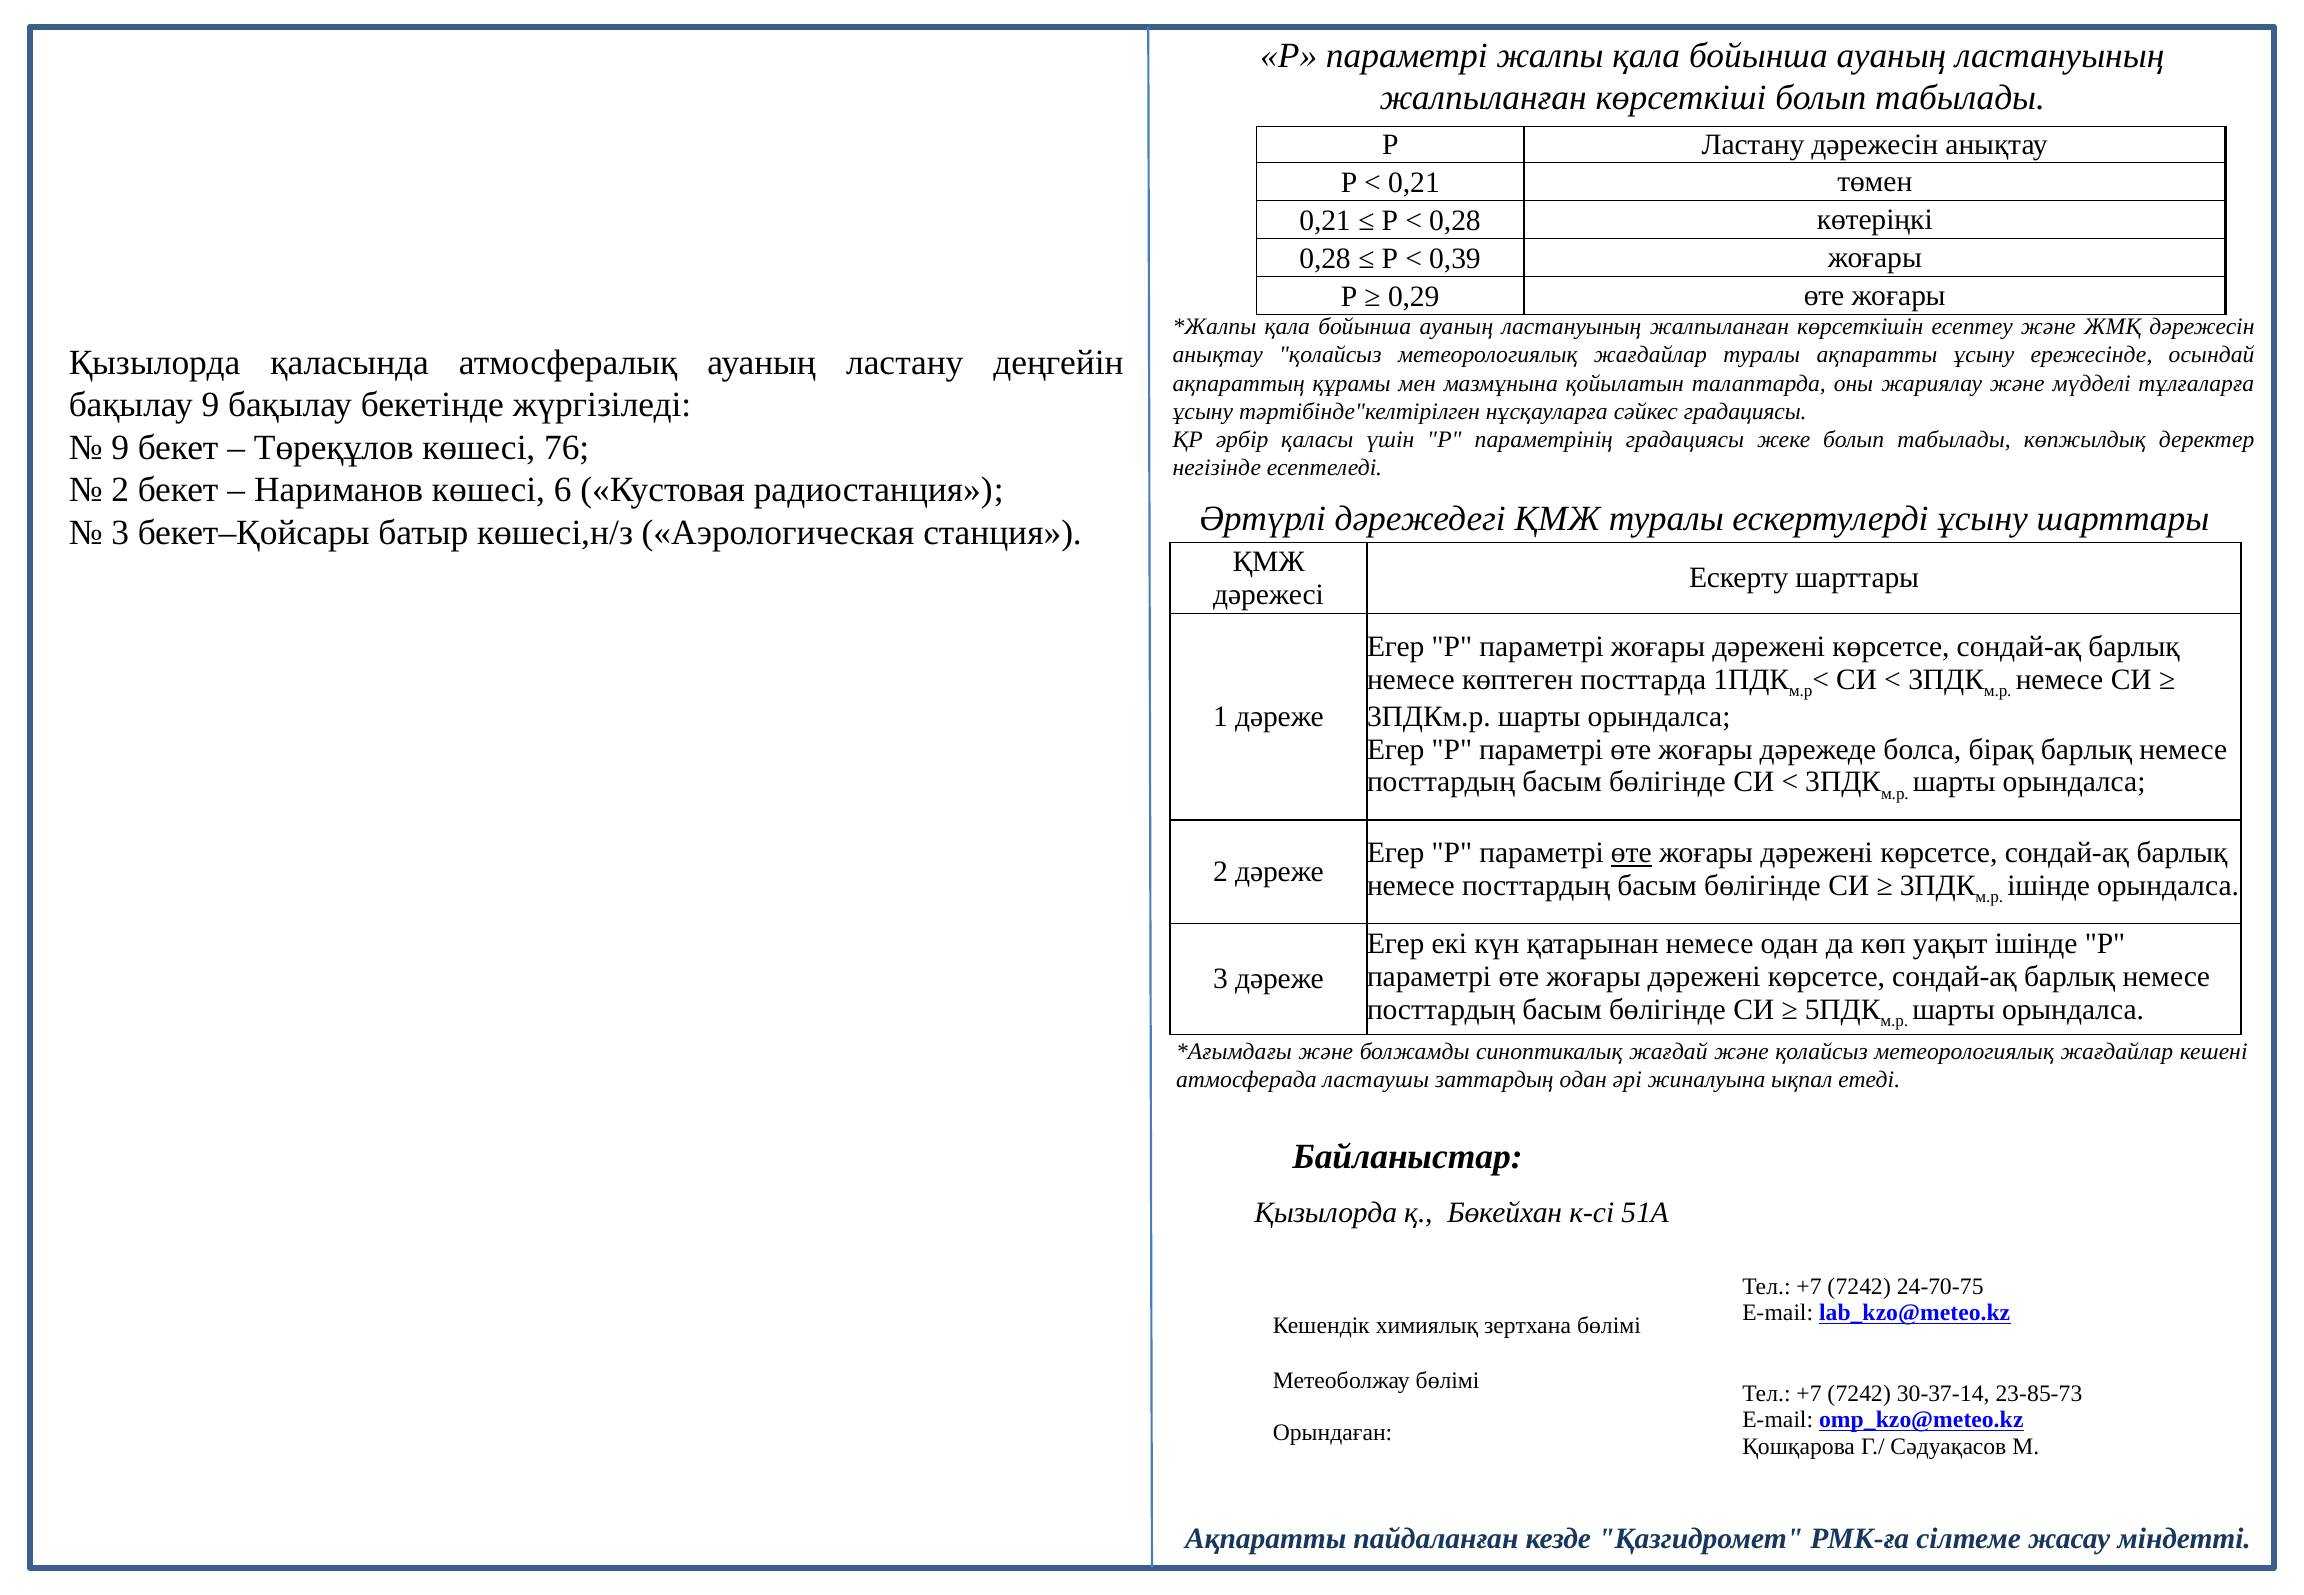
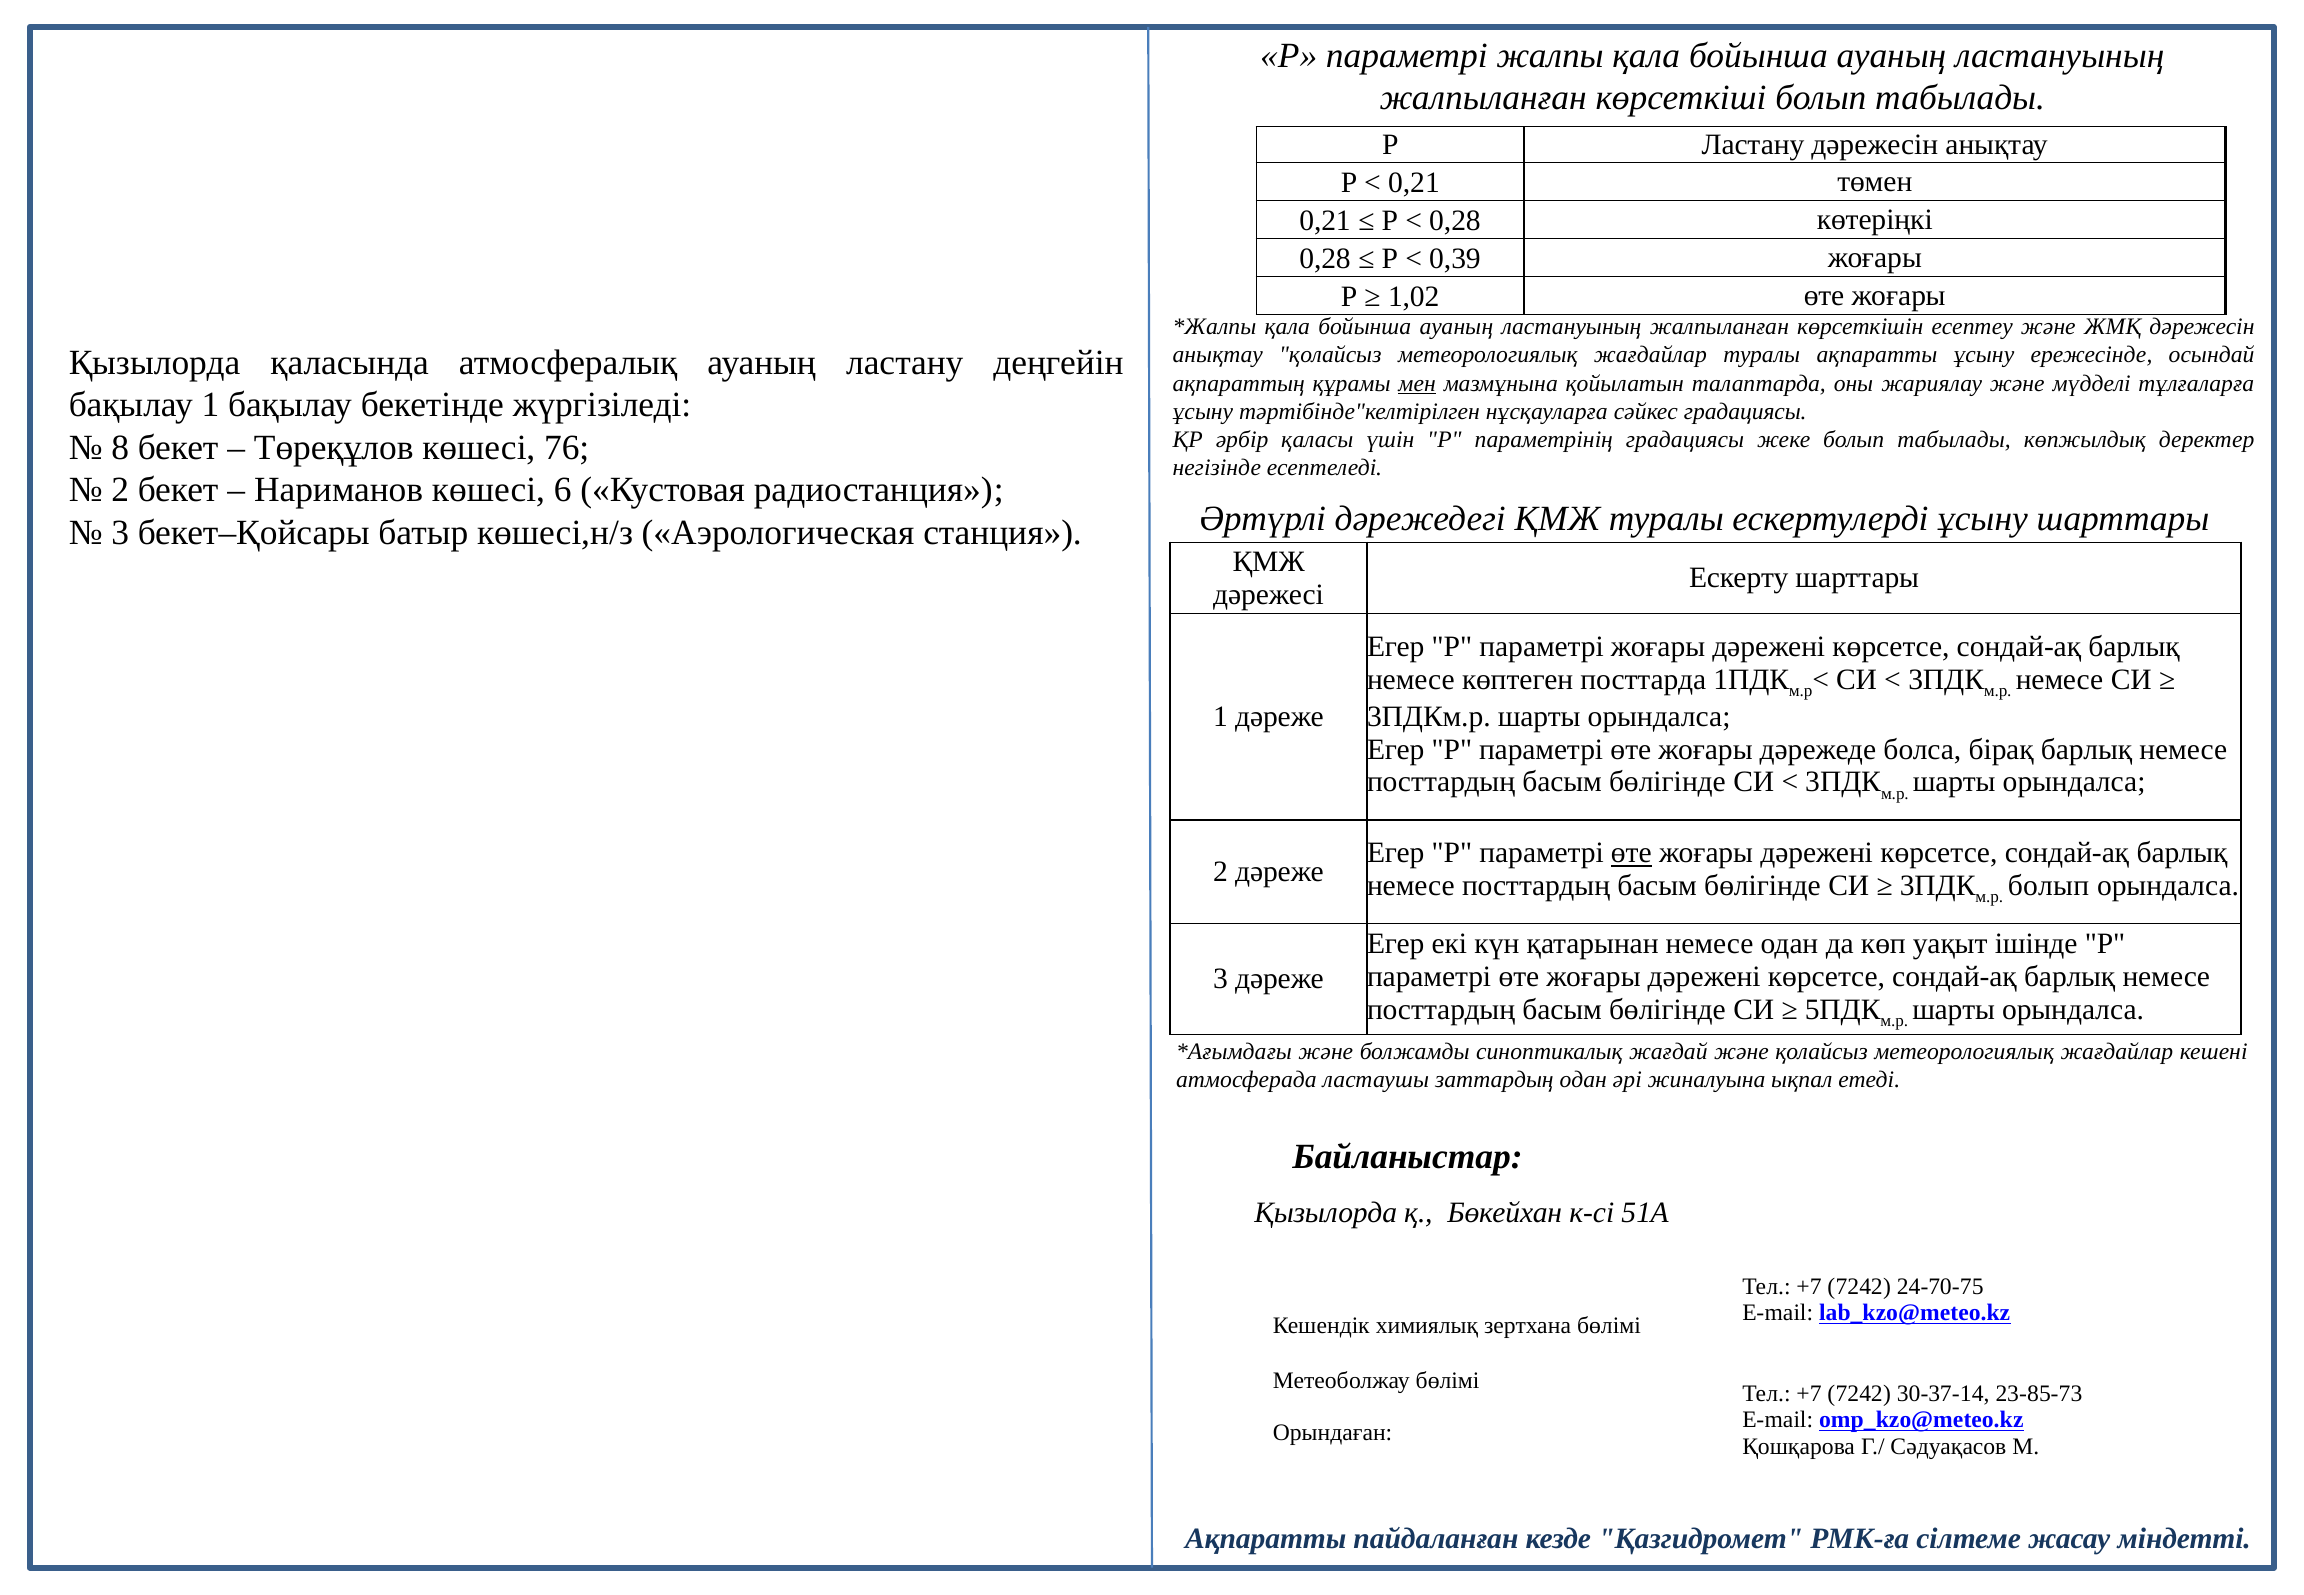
0,29: 0,29 -> 1,02
мен underline: none -> present
бақылау 9: 9 -> 1
9 at (120, 448): 9 -> 8
ішінде at (2049, 886): ішінде -> болып
